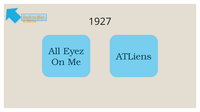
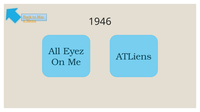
1927: 1927 -> 1946
